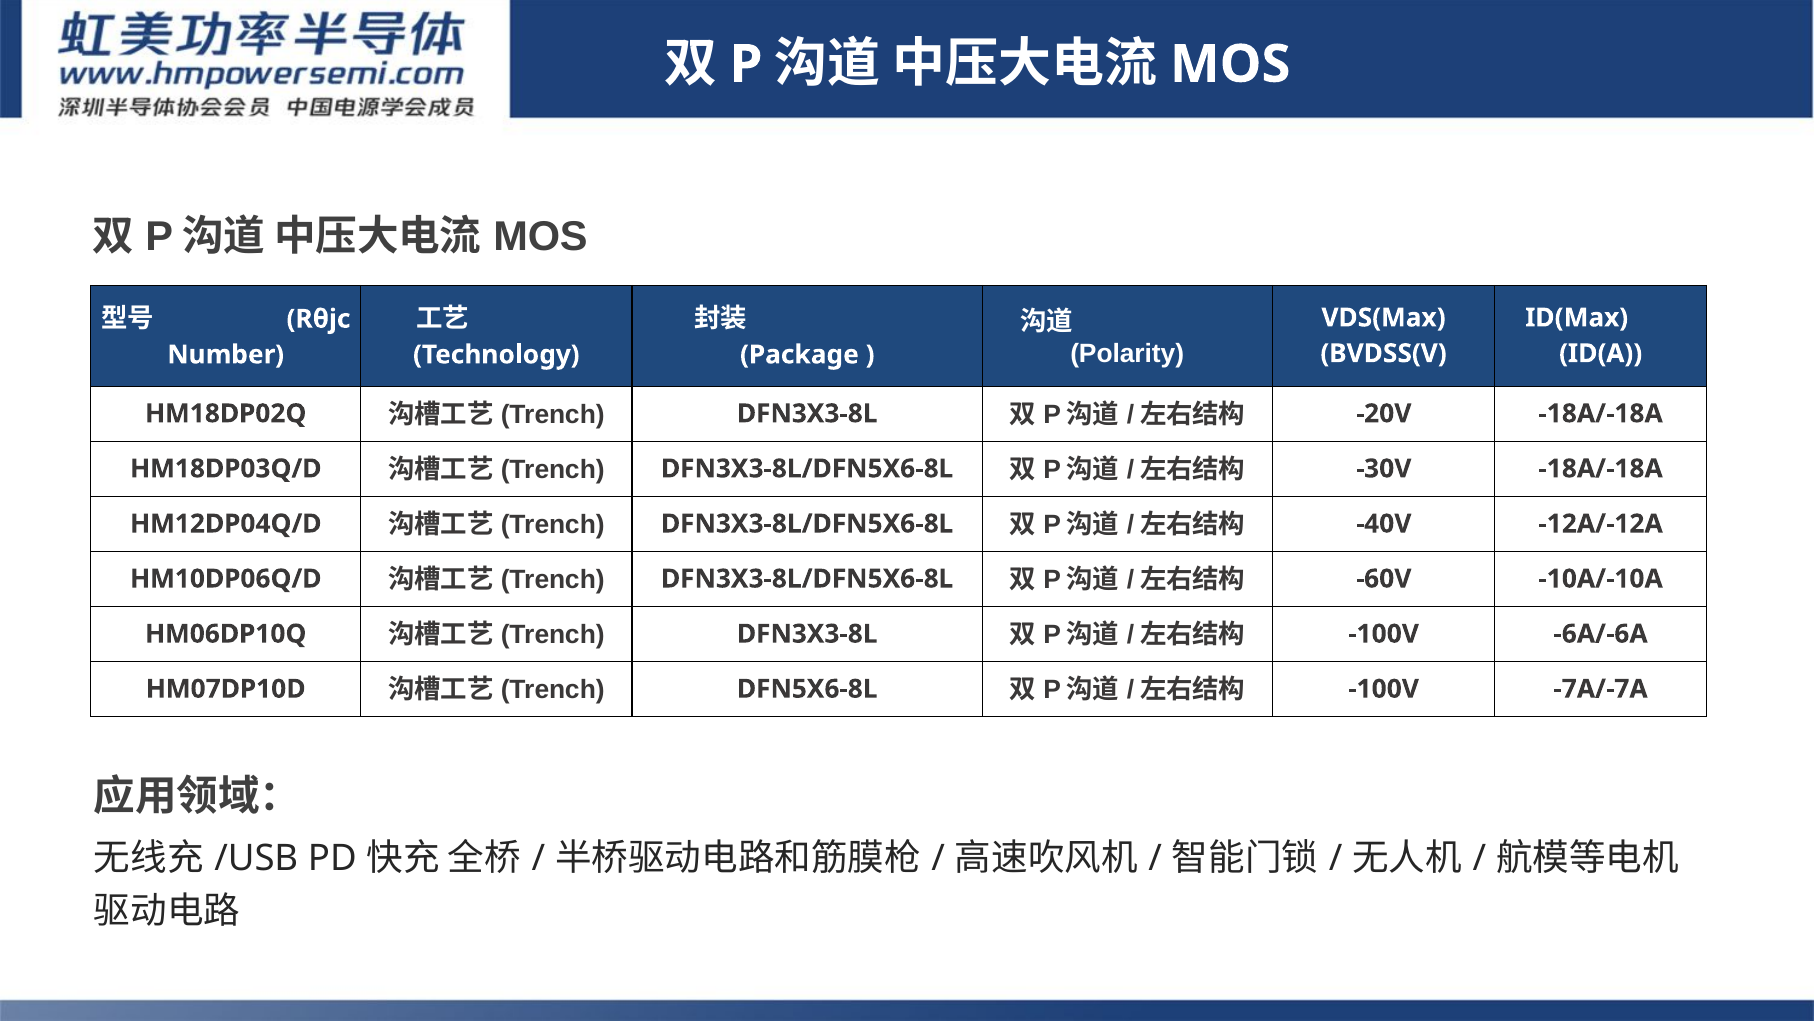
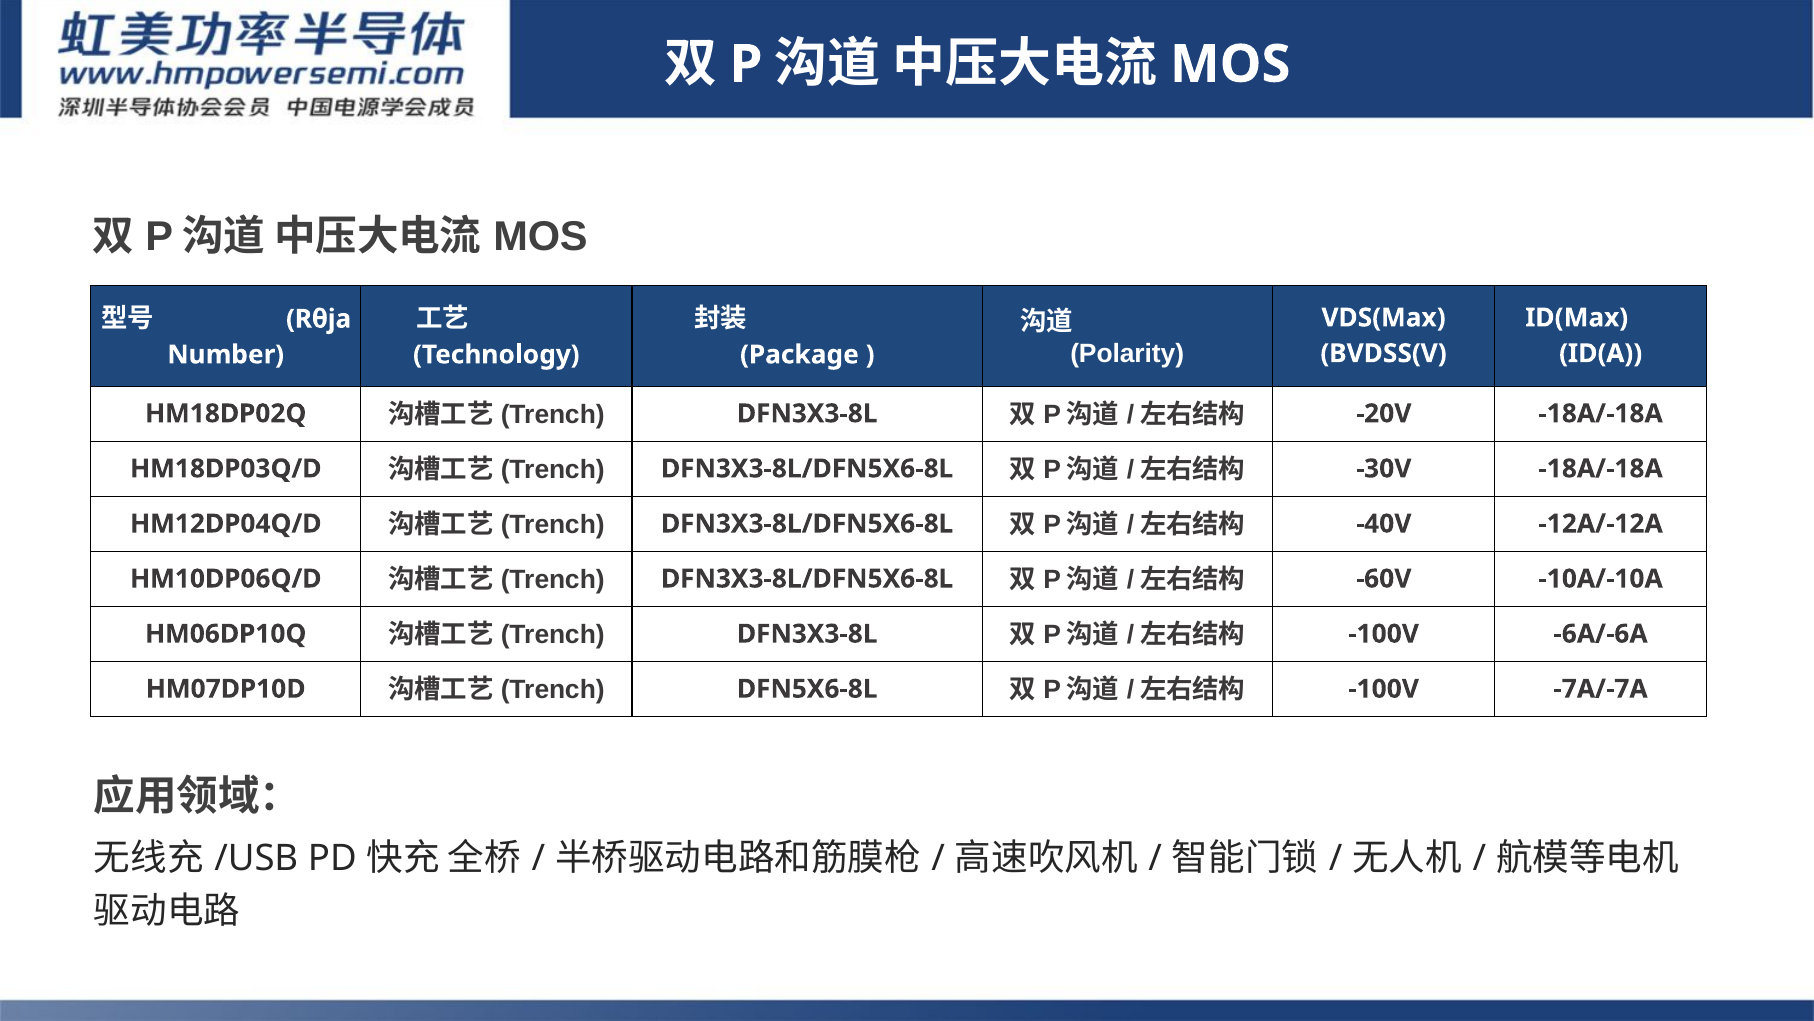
Rθjc: Rθjc -> Rθja
